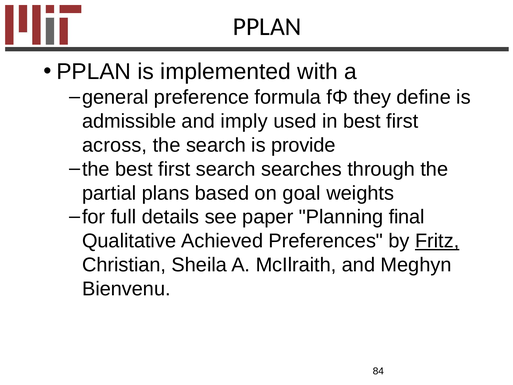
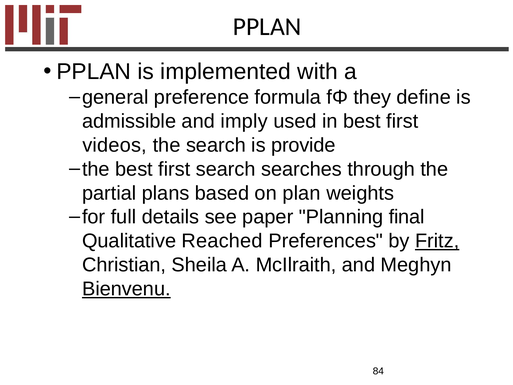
across: across -> videos
goal: goal -> plan
Achieved: Achieved -> Reached
Bienvenu underline: none -> present
